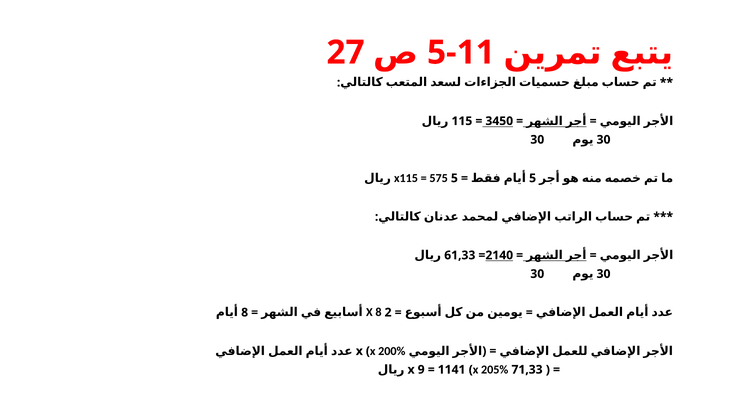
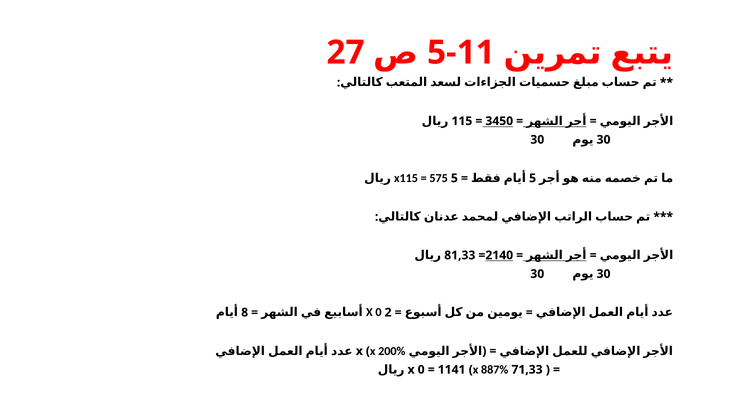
61,33: 61,33 -> 81,33
8 at (378, 313): 8 -> 0
205%: 205% -> 887%
9 at (421, 370): 9 -> 0
